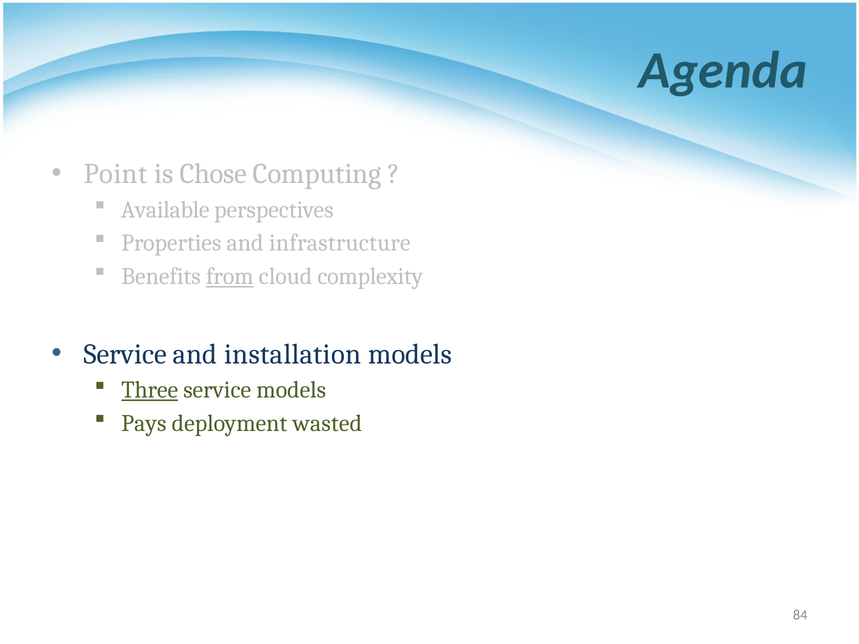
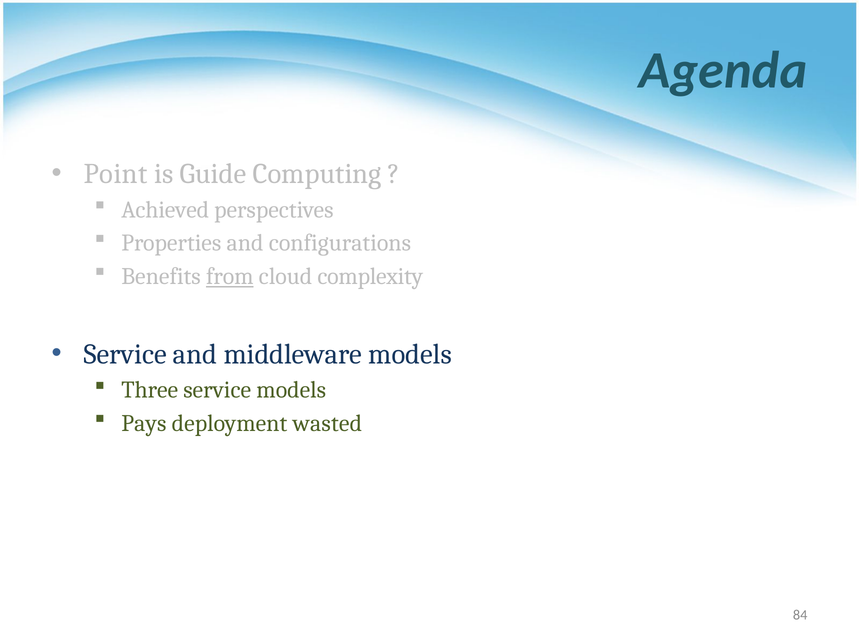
Chose: Chose -> Guide
Available: Available -> Achieved
infrastructure: infrastructure -> configurations
installation: installation -> middleware
Three underline: present -> none
